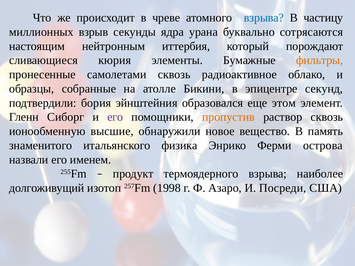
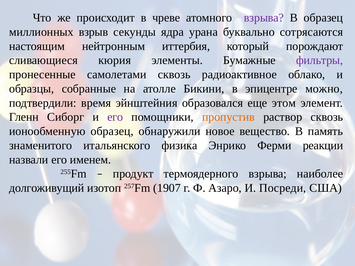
взрыва at (264, 18) colour: blue -> purple
В частицу: частицу -> образец
фильтры colour: orange -> purple
секунд: секунд -> можно
бория: бория -> время
ионообменную высшие: высшие -> образец
острова: острова -> реакции
1998: 1998 -> 1907
